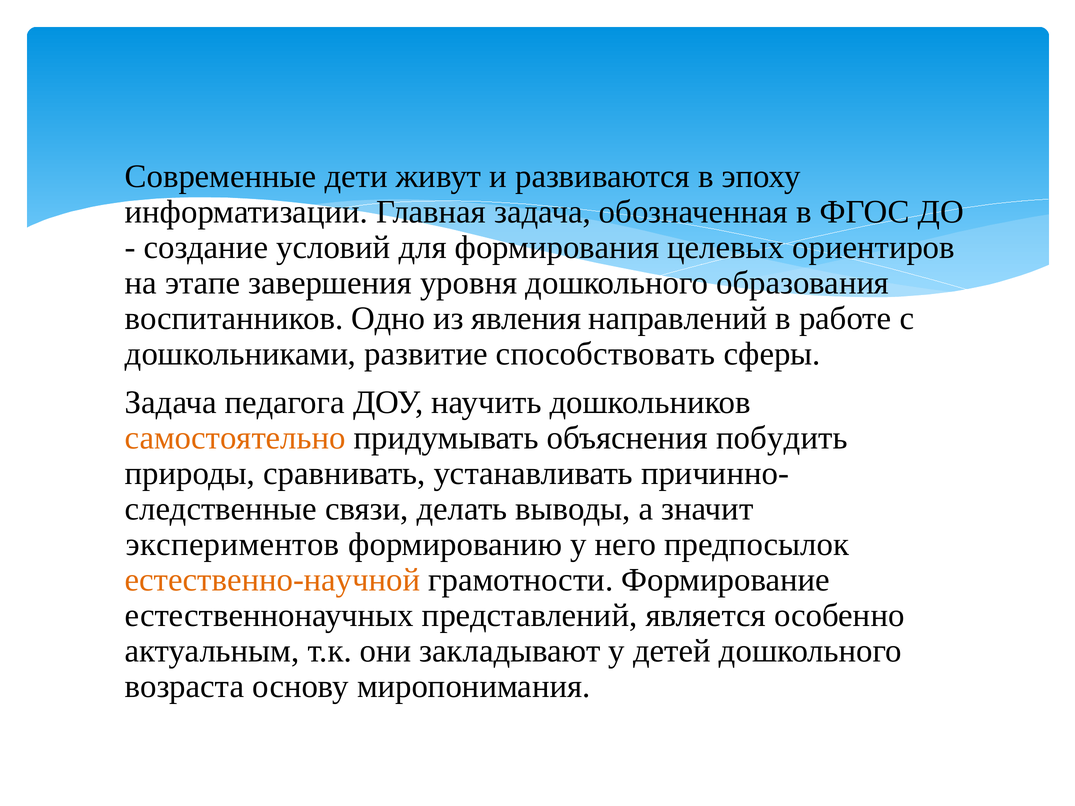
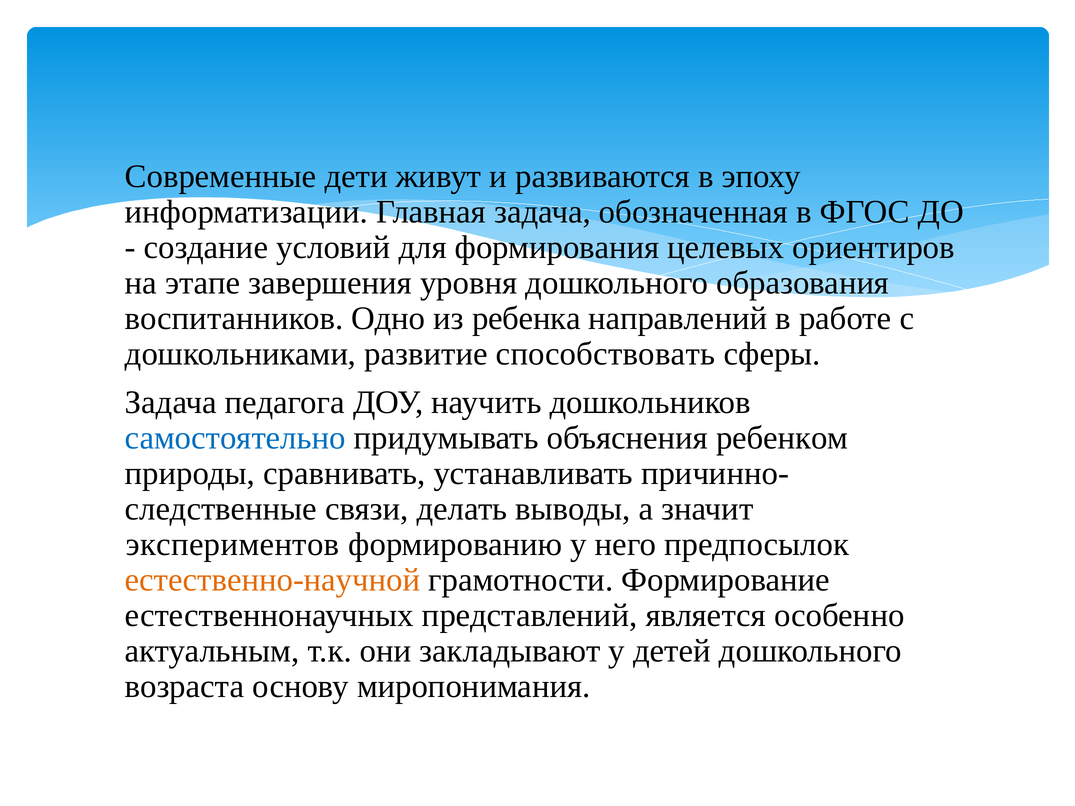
явления: явления -> ребенка
самостоятельно colour: orange -> blue
побудить: побудить -> ребенком
